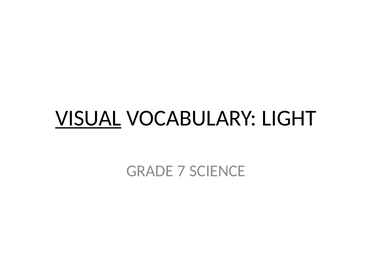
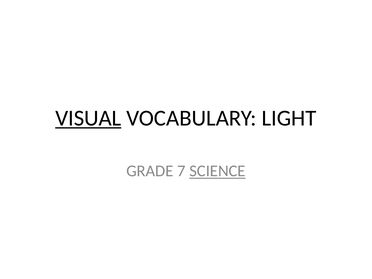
SCIENCE underline: none -> present
